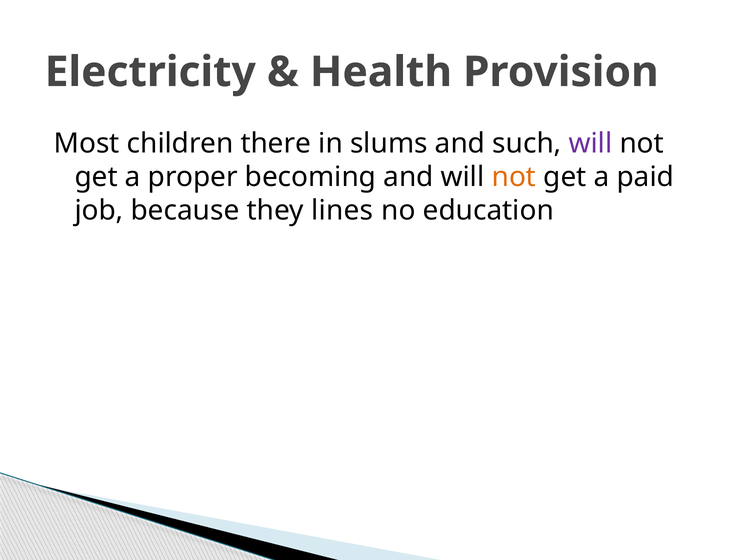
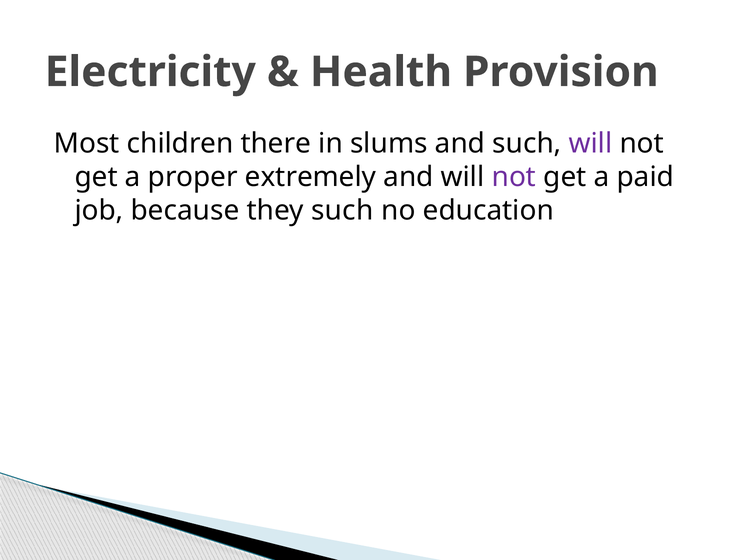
becoming: becoming -> extremely
not at (514, 177) colour: orange -> purple
they lines: lines -> such
